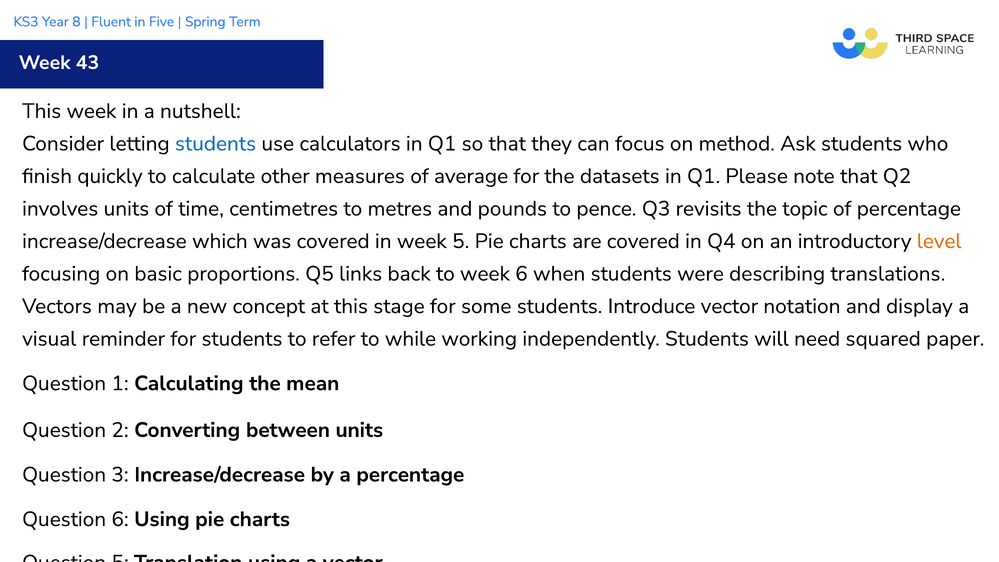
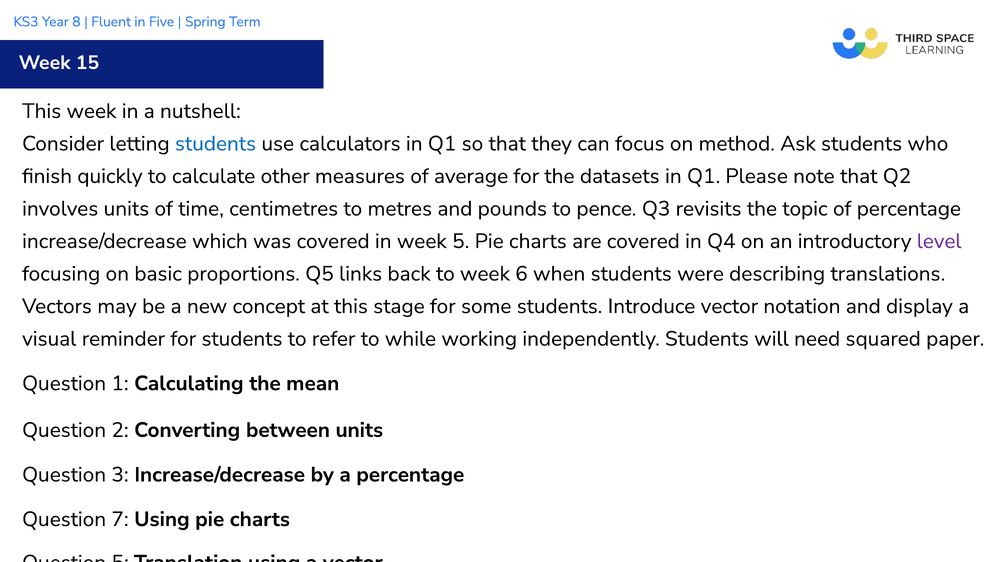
43: 43 -> 15
level colour: orange -> purple
Question 6: 6 -> 7
